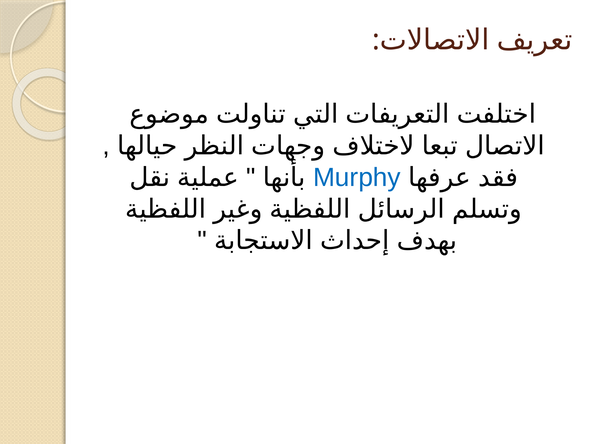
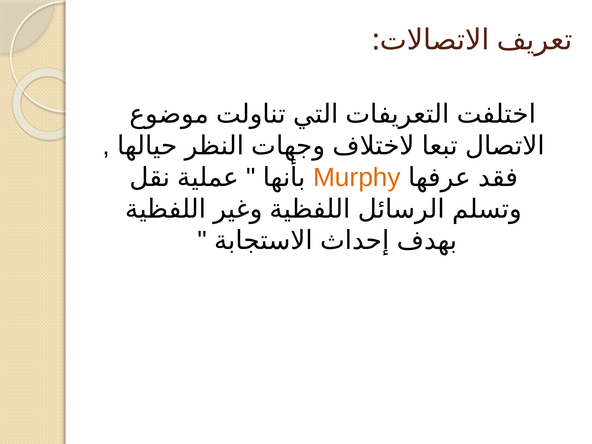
Murphy colour: blue -> orange
